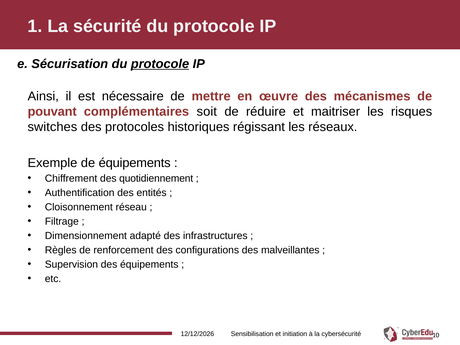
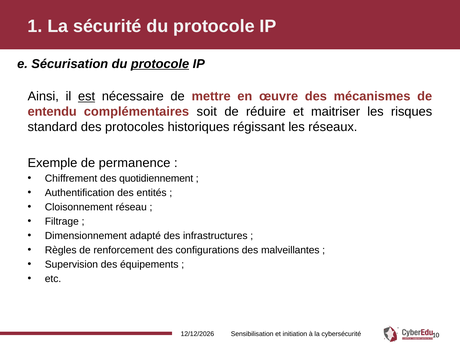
est underline: none -> present
pouvant: pouvant -> entendu
switches: switches -> standard
de équipements: équipements -> permanence
